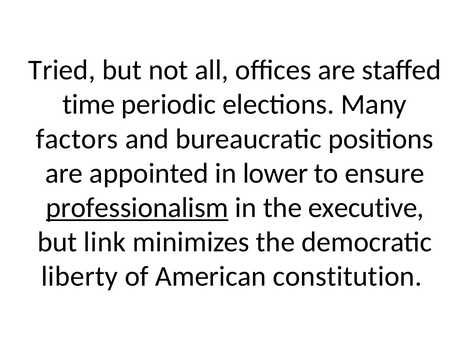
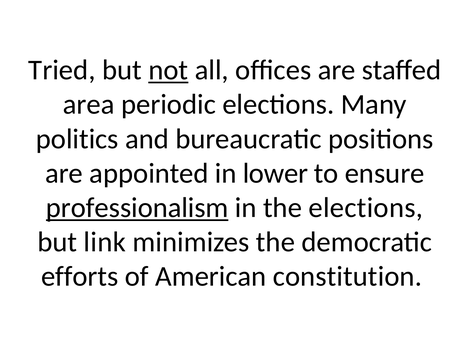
not underline: none -> present
time: time -> area
factors: factors -> politics
the executive: executive -> elections
liberty: liberty -> efforts
